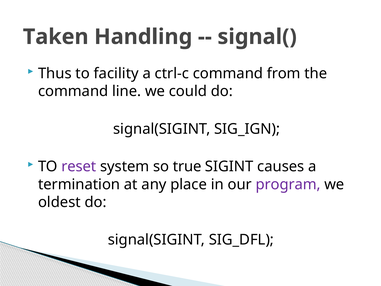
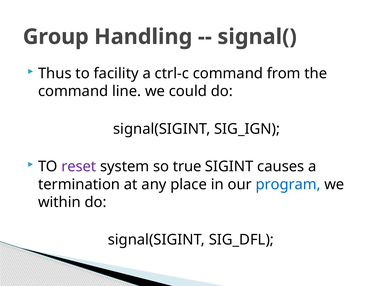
Taken: Taken -> Group
program colour: purple -> blue
oldest: oldest -> within
